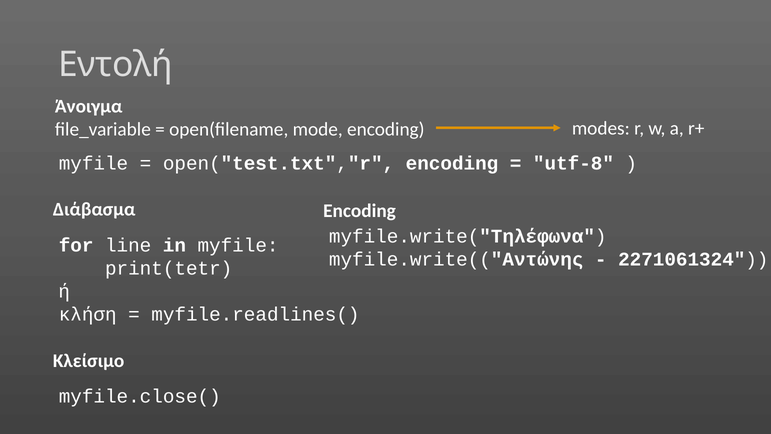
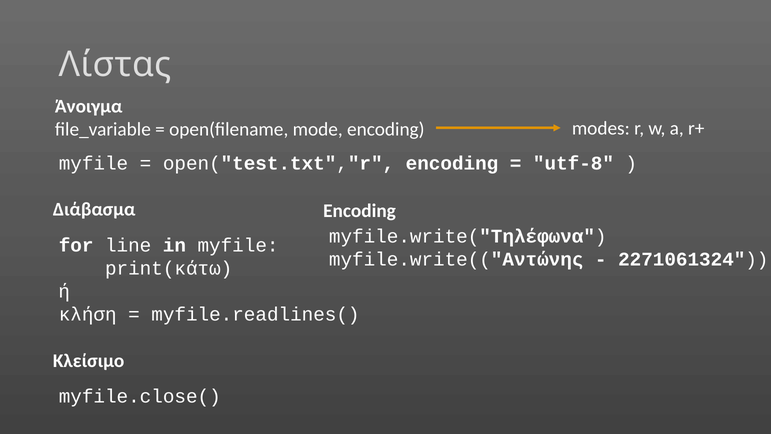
Εντολή: Εντολή -> Λίστας
print(tetr: print(tetr -> print(κάτω
